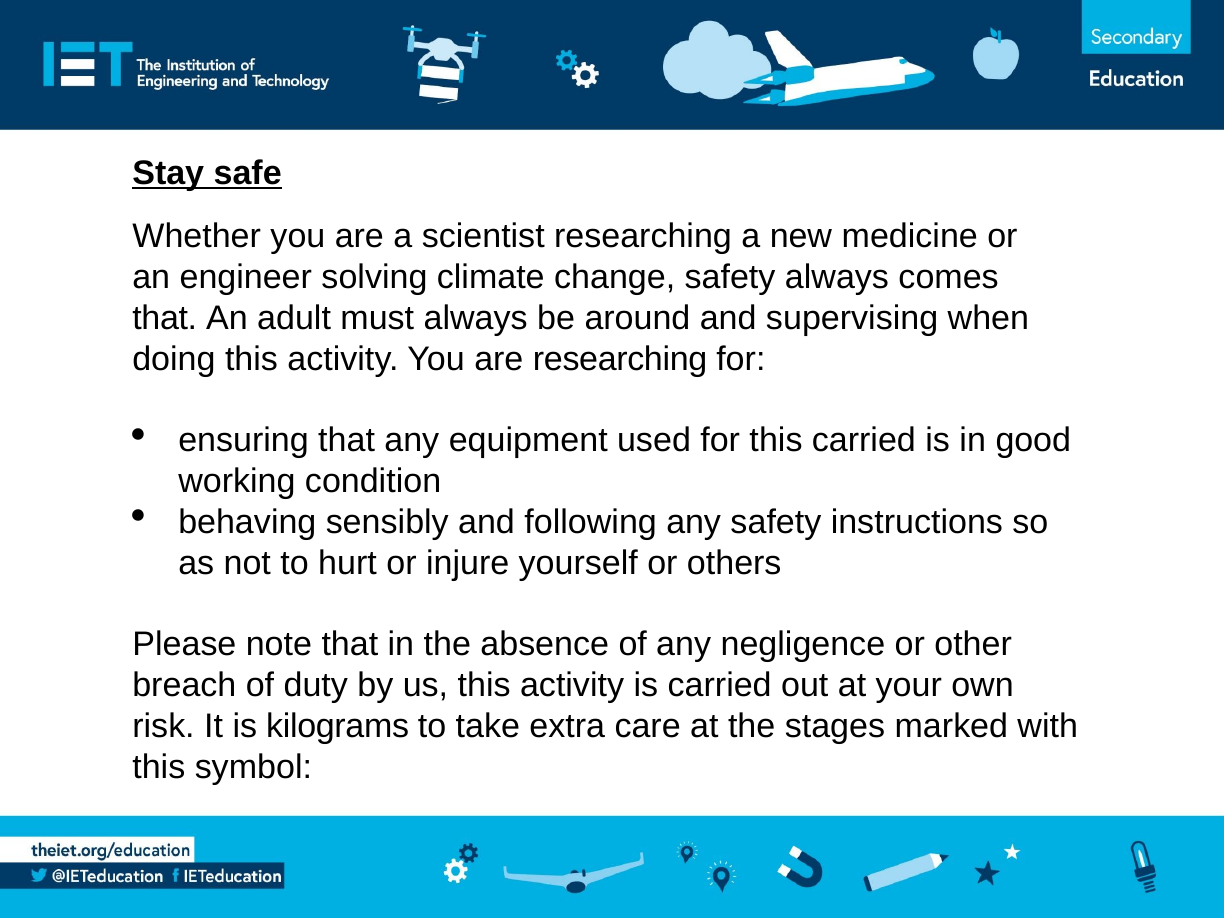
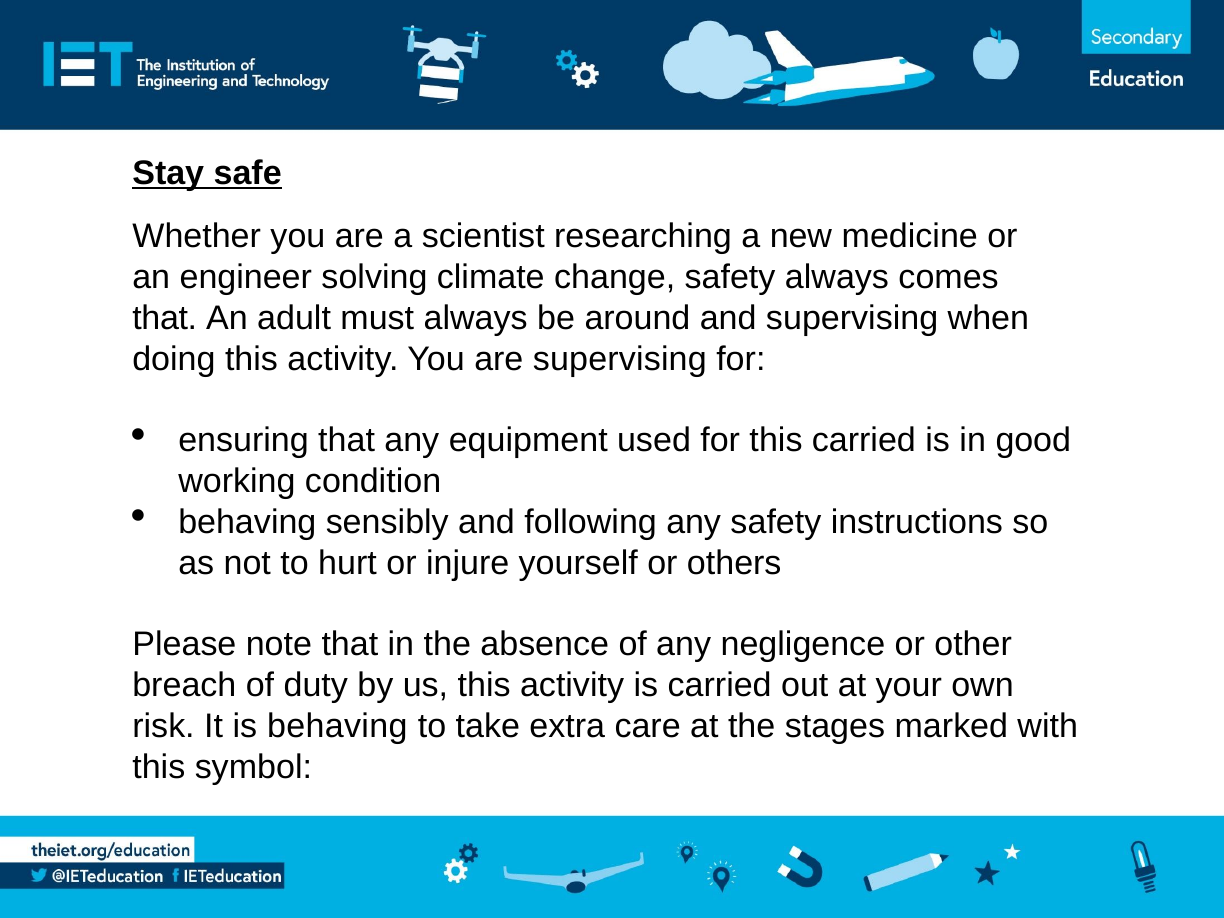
are researching: researching -> supervising
is kilograms: kilograms -> behaving
